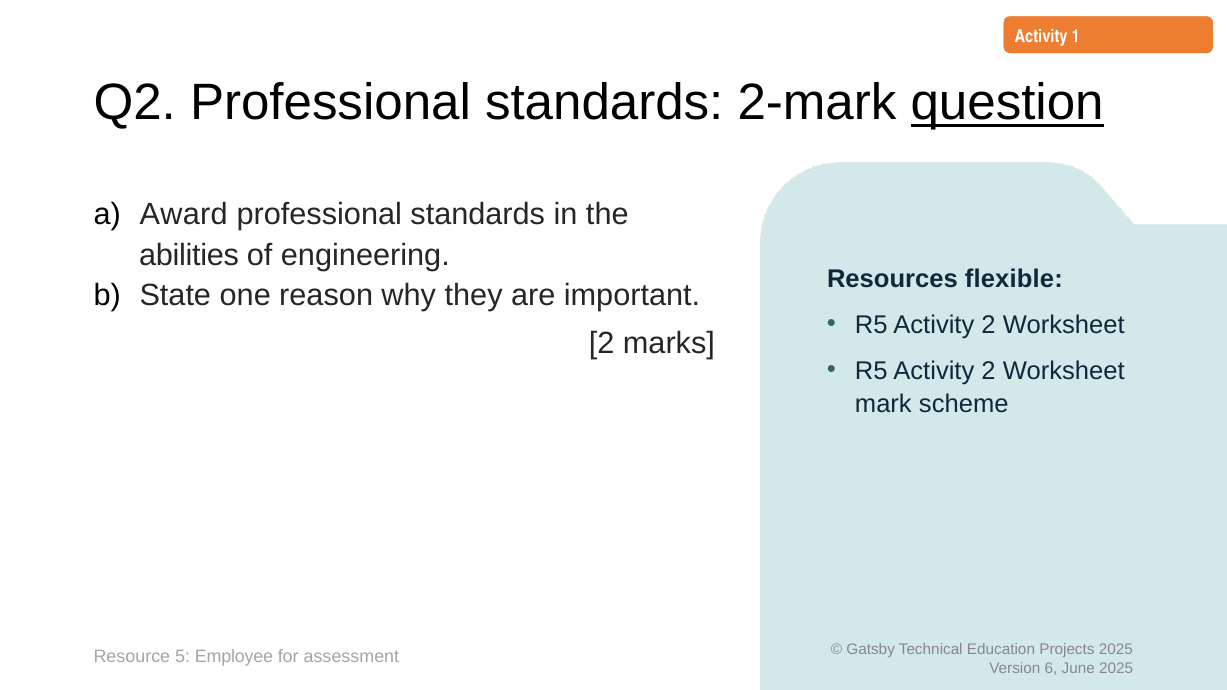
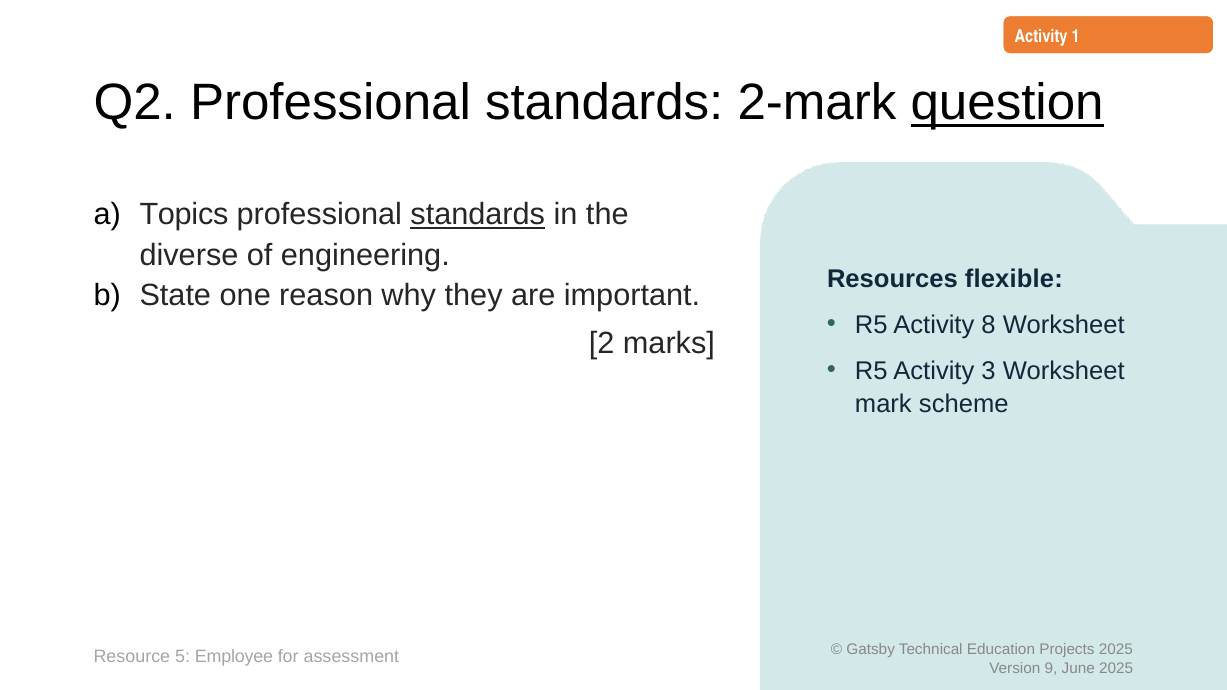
Award: Award -> Topics
standards at (478, 215) underline: none -> present
abilities: abilities -> diverse
2 at (989, 325): 2 -> 8
2 at (989, 371): 2 -> 3
6: 6 -> 9
